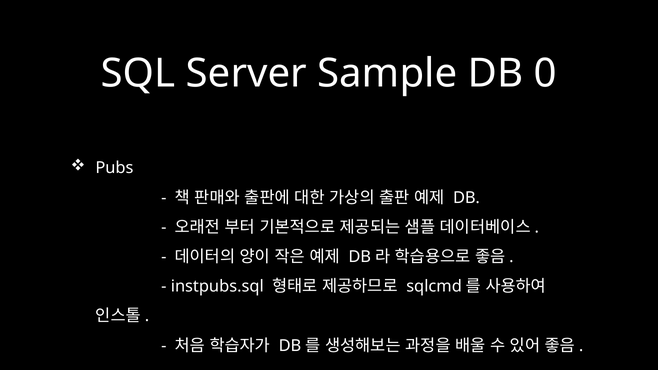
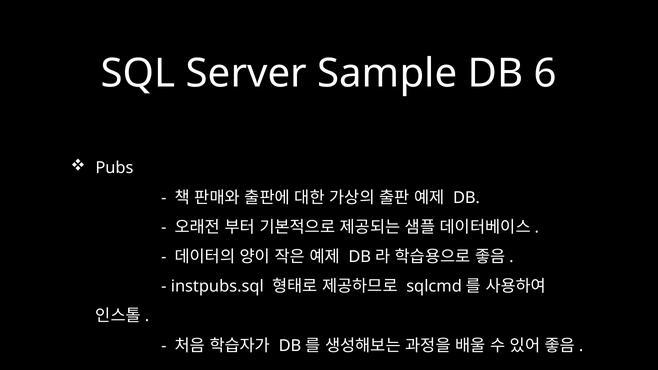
0: 0 -> 6
